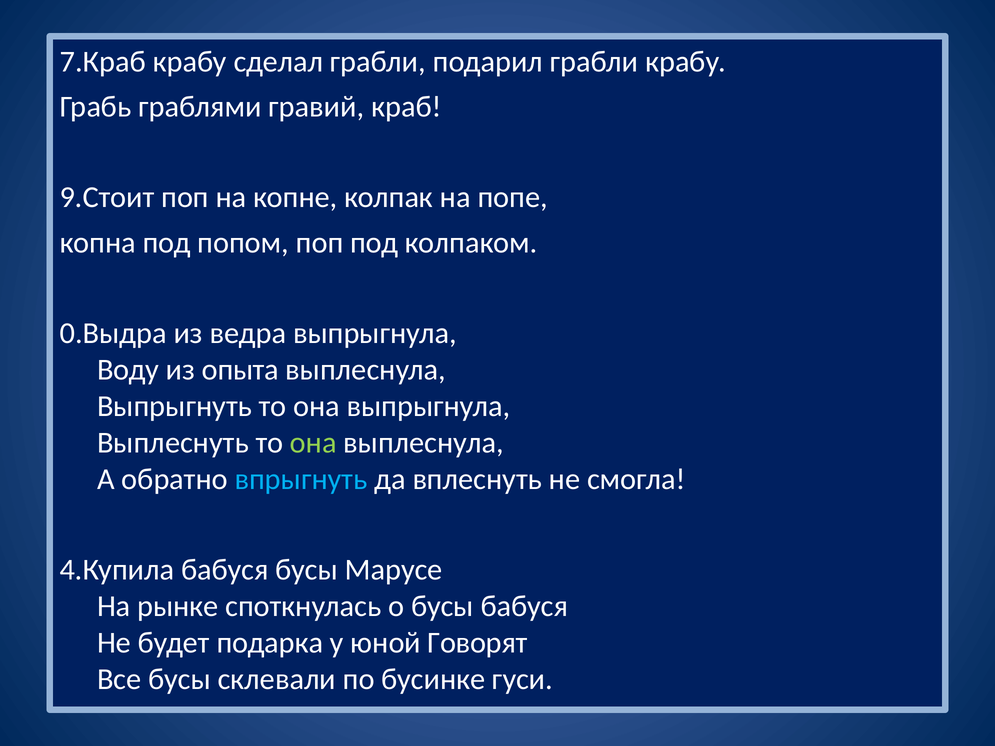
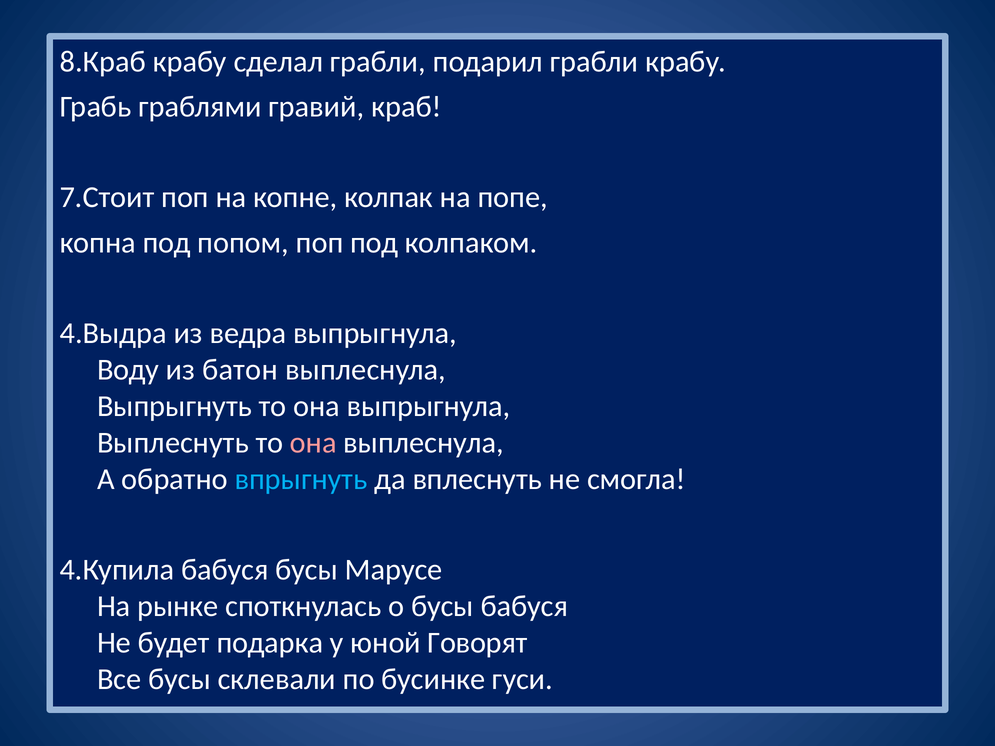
7.Краб: 7.Краб -> 8.Краб
9.Стоит: 9.Стоит -> 7.Стоит
0.Выдра: 0.Выдра -> 4.Выдра
опыта: опыта -> батон
она at (313, 443) colour: light green -> pink
